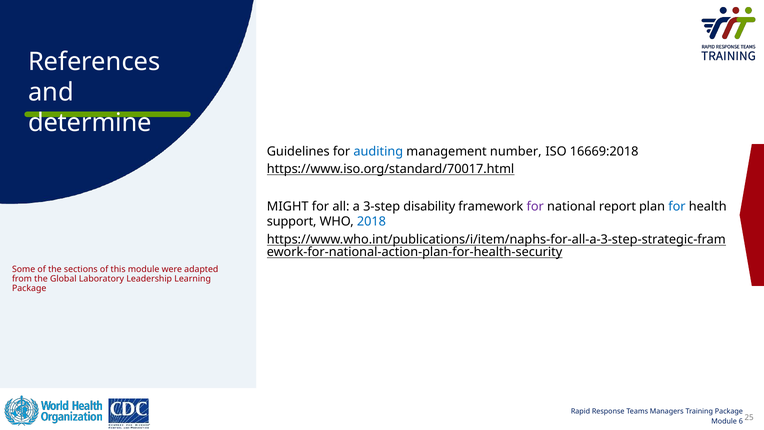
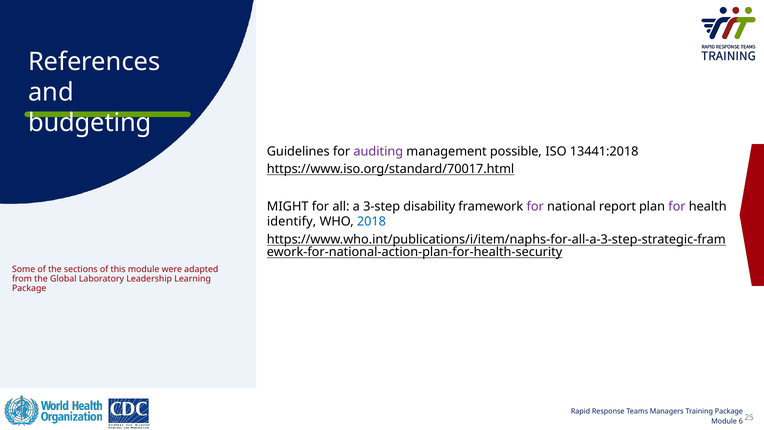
determine: determine -> budgeting
auditing colour: blue -> purple
number: number -> possible
16669:2018: 16669:2018 -> 13441:2018
for at (677, 206) colour: blue -> purple
support: support -> identify
